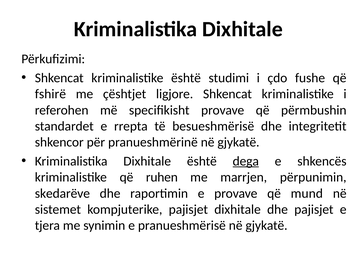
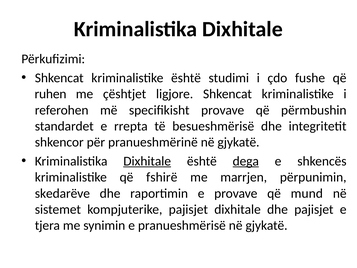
fshirë: fshirë -> ruhen
Dixhitale at (147, 161) underline: none -> present
ruhen: ruhen -> fshirë
